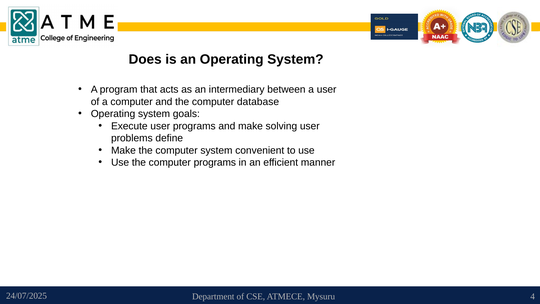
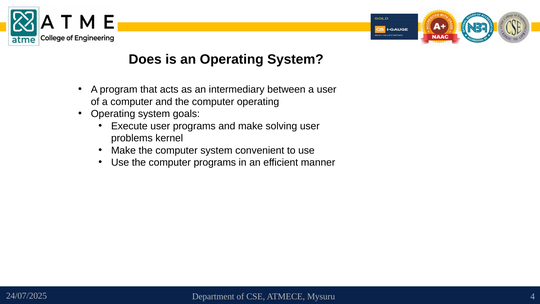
computer database: database -> operating
define: define -> kernel
